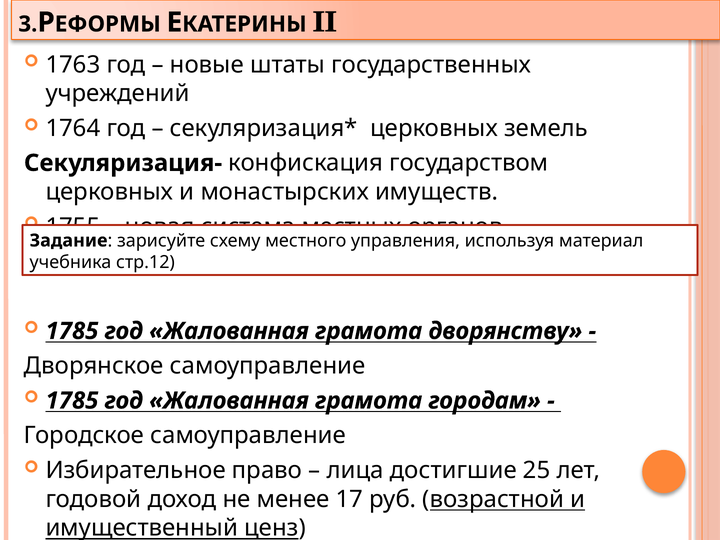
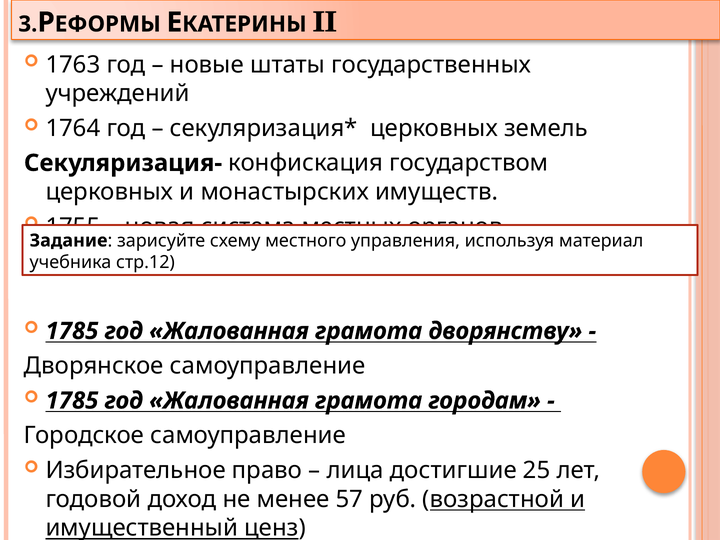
17: 17 -> 57
